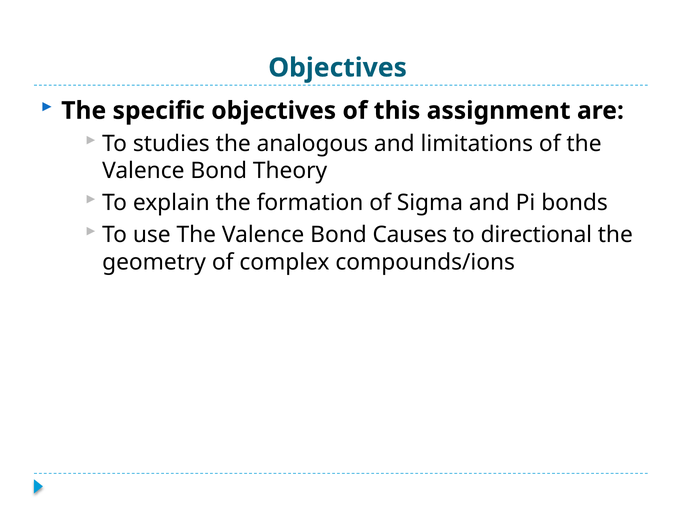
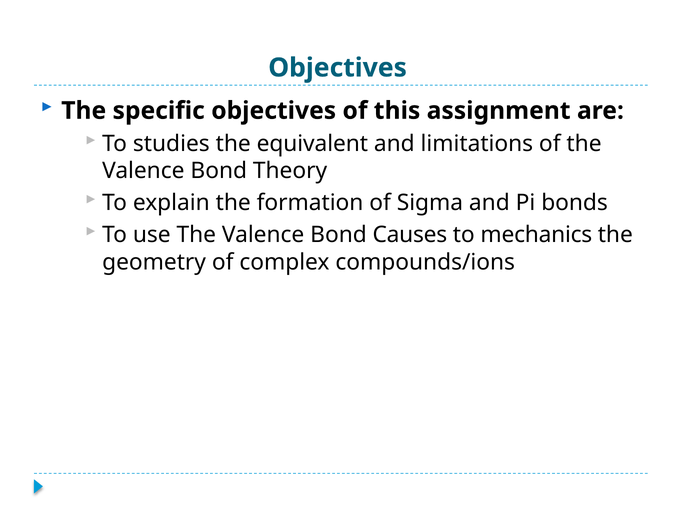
analogous: analogous -> equivalent
directional: directional -> mechanics
